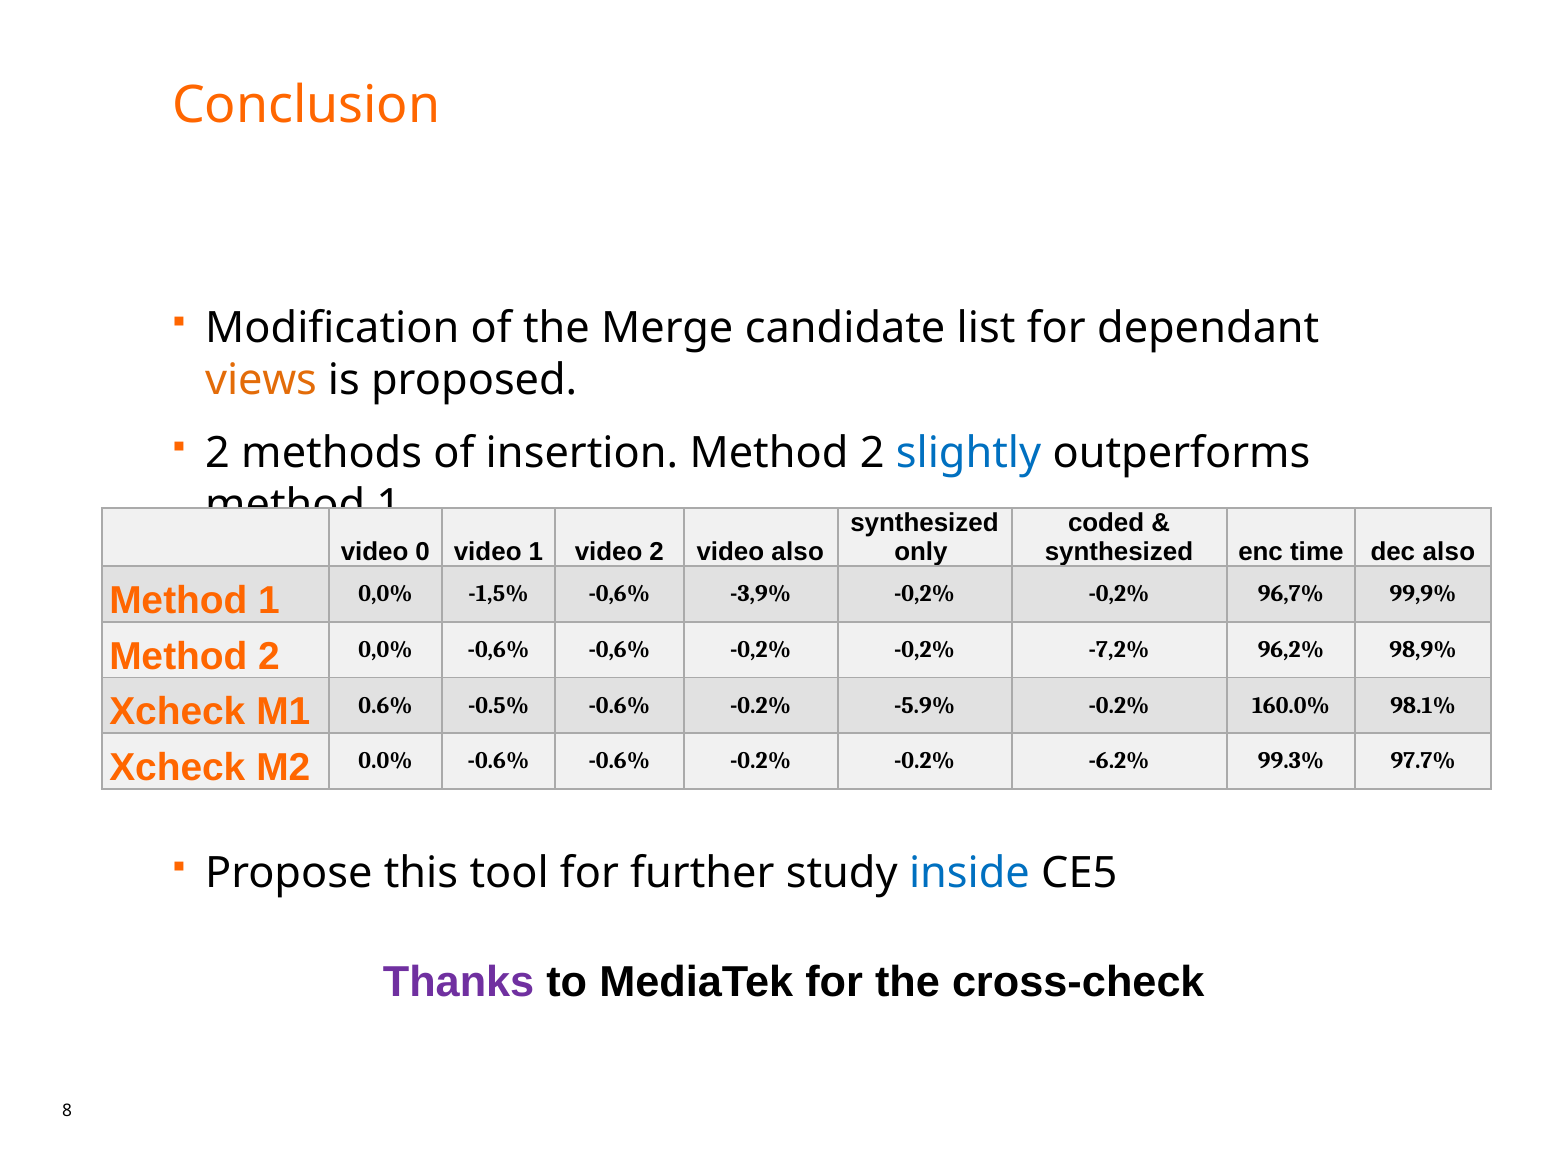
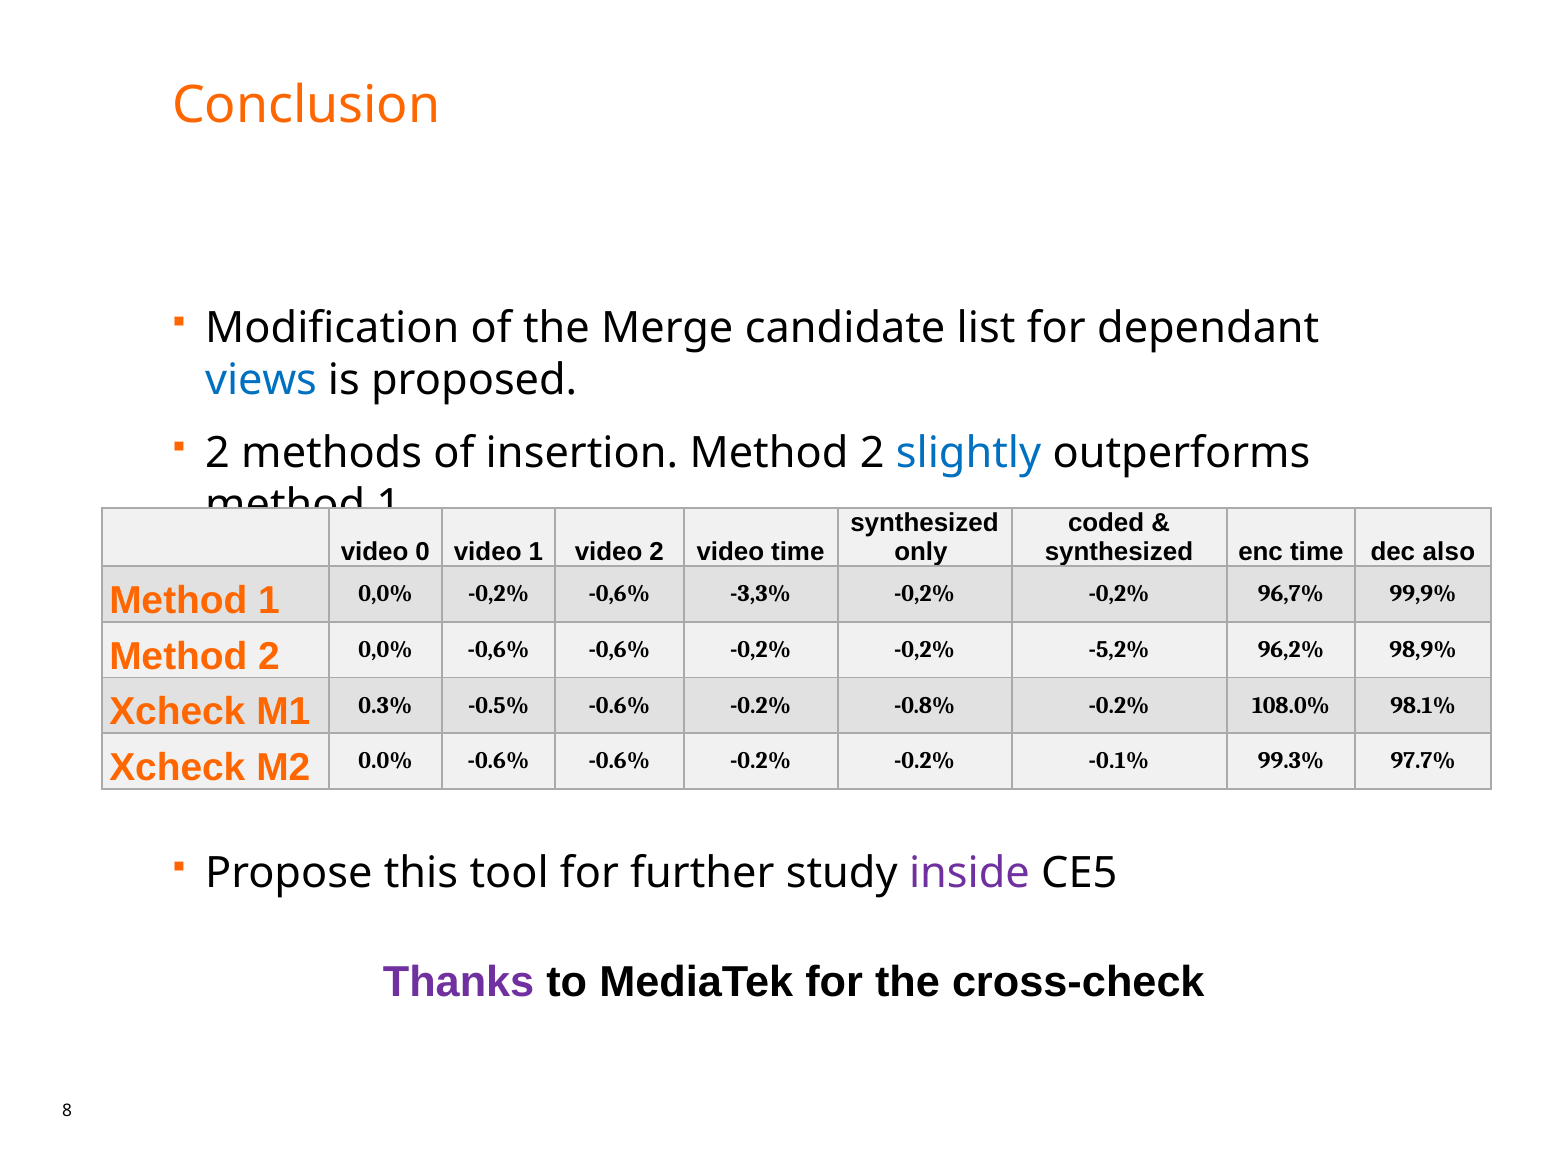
views colour: orange -> blue
video also: also -> time
0,0% -1,5%: -1,5% -> -0,2%
-3,9%: -3,9% -> -3,3%
-7,2%: -7,2% -> -5,2%
0.6%: 0.6% -> 0.3%
-5.9%: -5.9% -> -0.8%
160.0%: 160.0% -> 108.0%
-6.2%: -6.2% -> -0.1%
inside colour: blue -> purple
